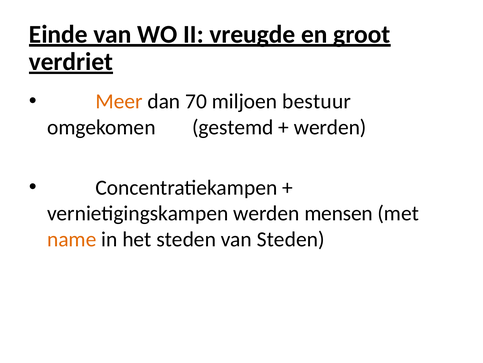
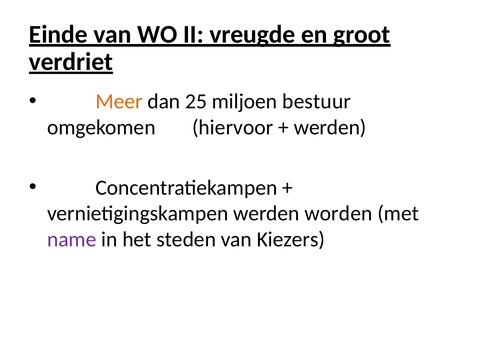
70: 70 -> 25
gestemd: gestemd -> hiervoor
mensen: mensen -> worden
name colour: orange -> purple
van Steden: Steden -> Kiezers
